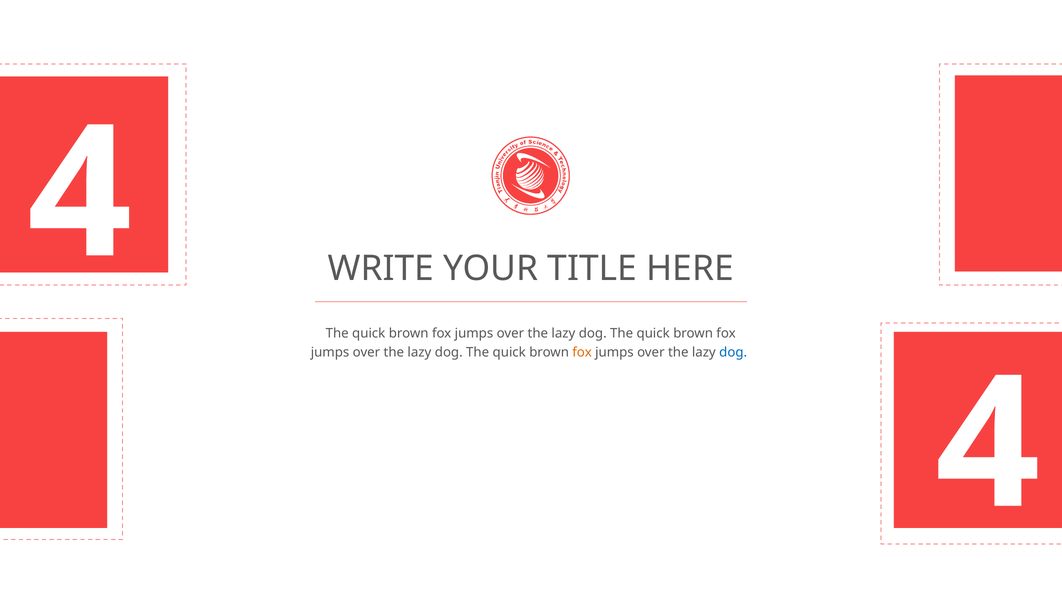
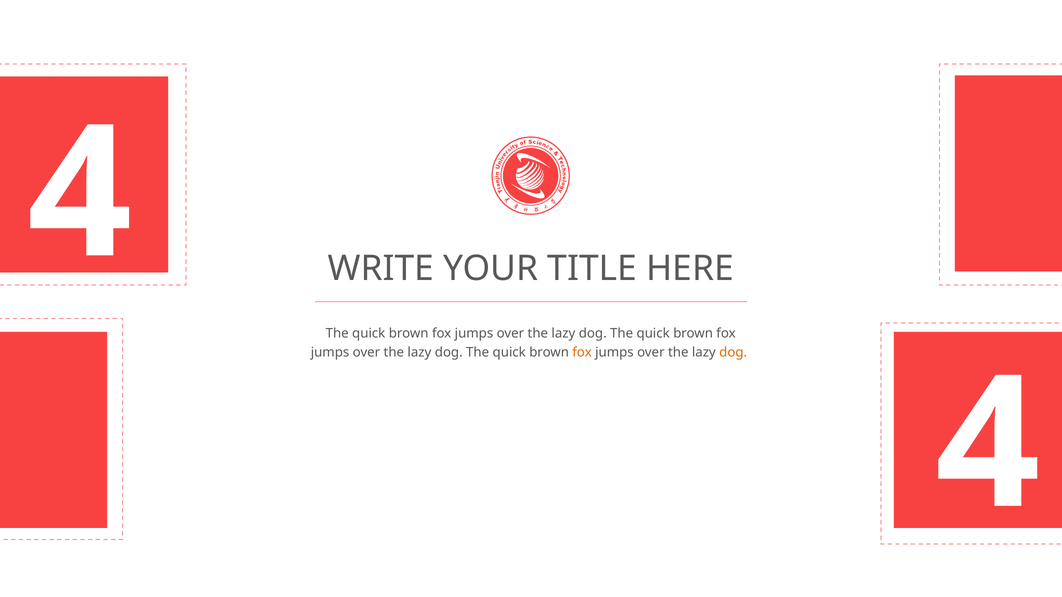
dog at (733, 353) colour: blue -> orange
